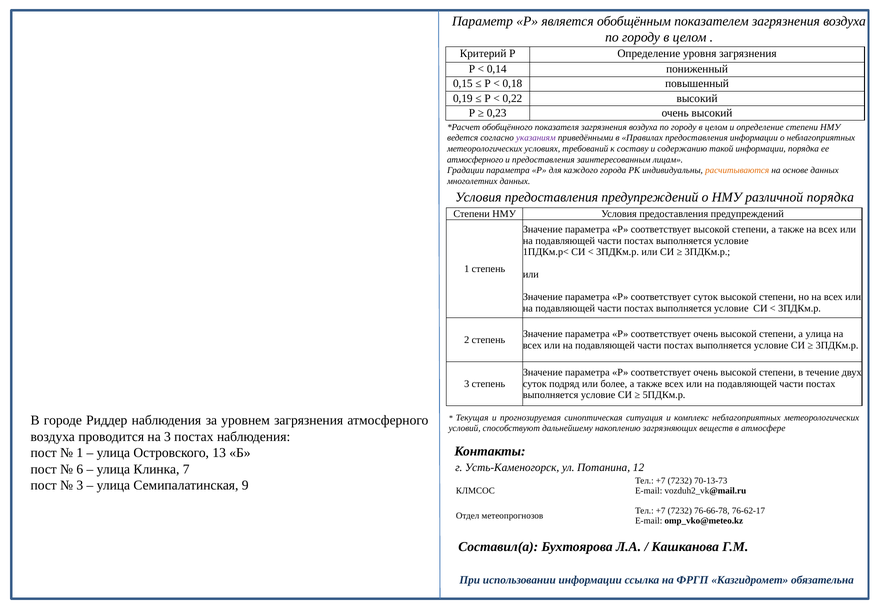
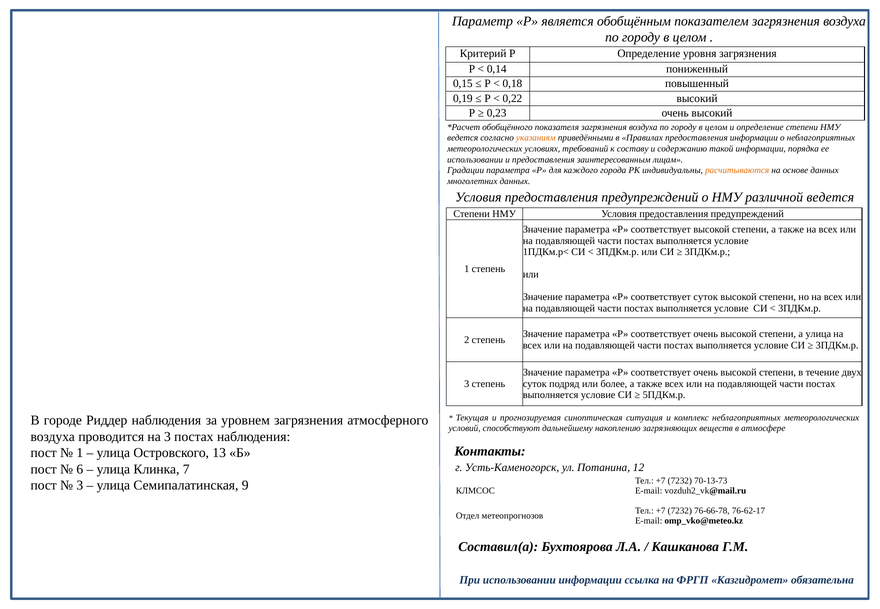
указаниям colour: purple -> orange
атмосферного at (475, 160): атмосферного -> использовании
различной порядка: порядка -> ведется
